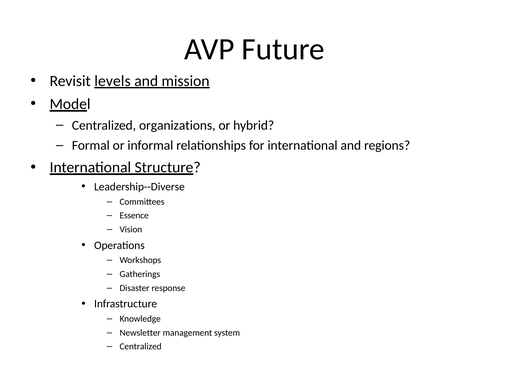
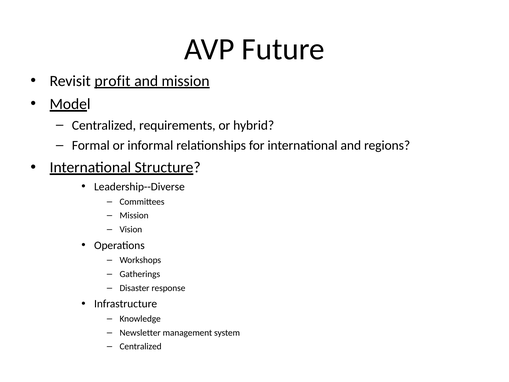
levels: levels -> profit
organizations: organizations -> requirements
Essence at (134, 215): Essence -> Mission
